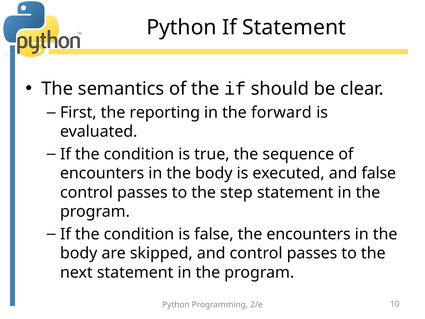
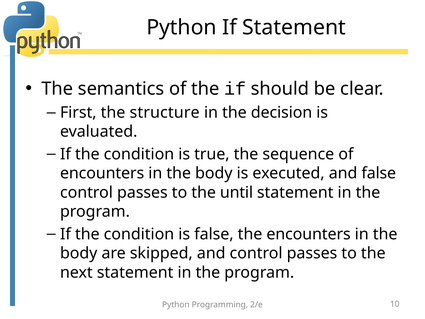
reporting: reporting -> structure
forward: forward -> decision
step: step -> until
